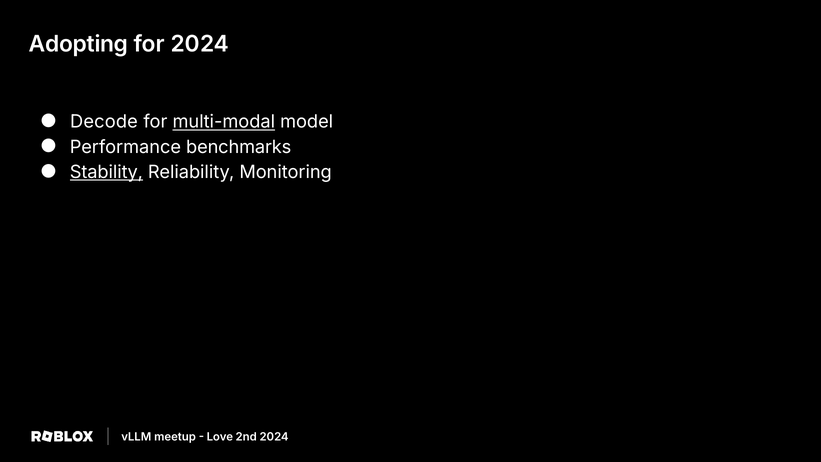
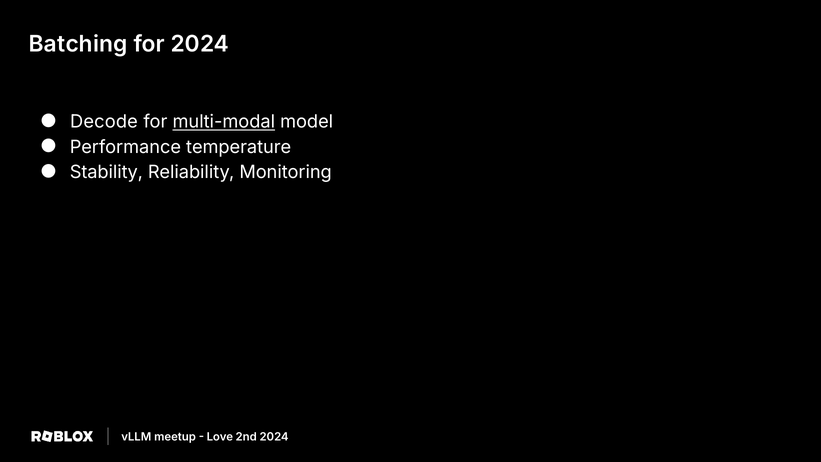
Adopting: Adopting -> Batching
benchmarks: benchmarks -> temperature
Stability underline: present -> none
